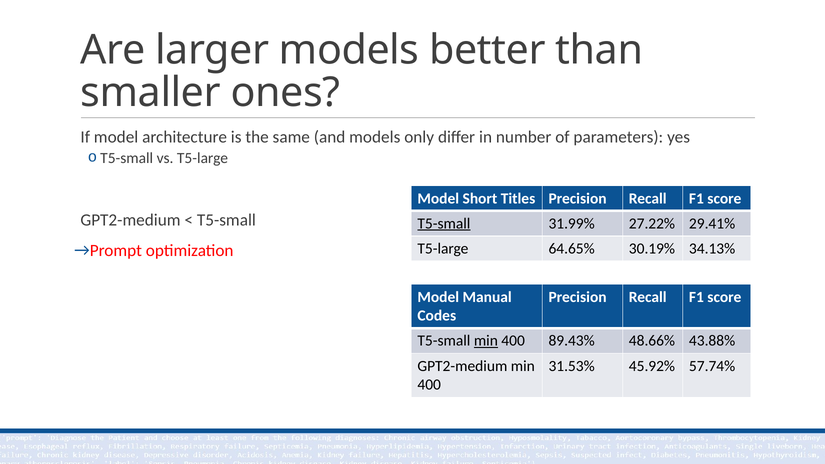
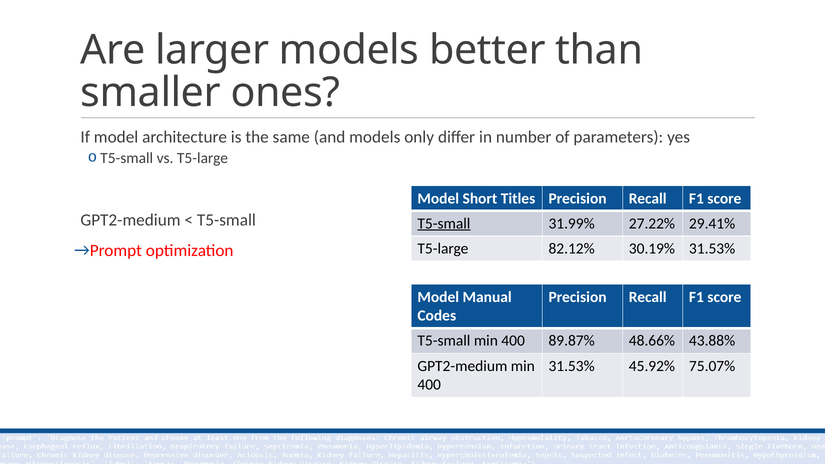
64.65%: 64.65% -> 82.12%
30.19% 34.13%: 34.13% -> 31.53%
min at (486, 341) underline: present -> none
89.43%: 89.43% -> 89.87%
57.74%: 57.74% -> 75.07%
